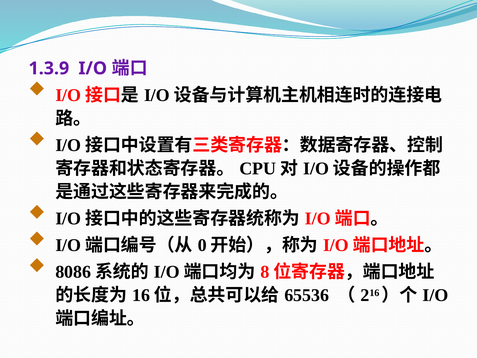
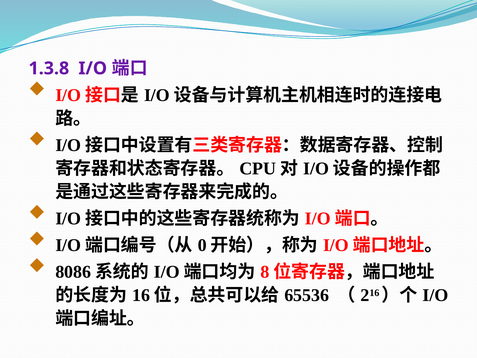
1.3.9: 1.3.9 -> 1.3.8
